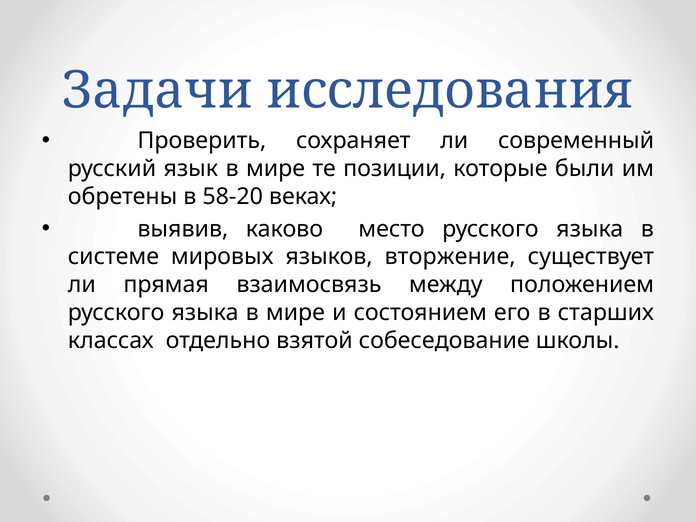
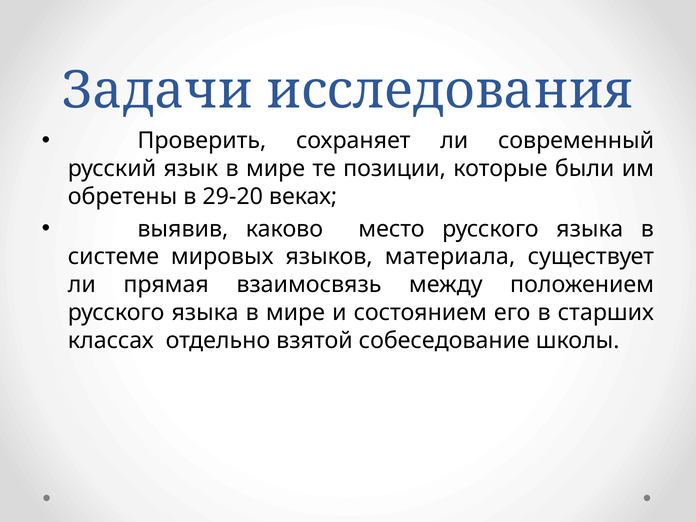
58-20: 58-20 -> 29-20
вторжение: вторжение -> материала
